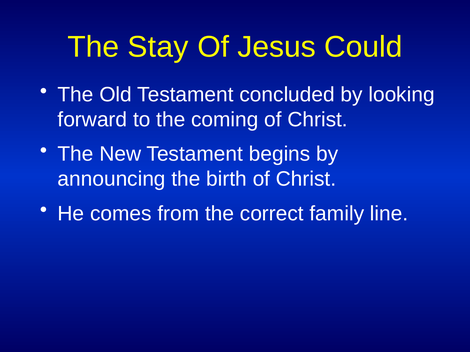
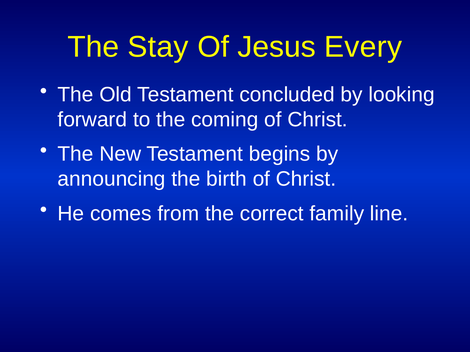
Could: Could -> Every
